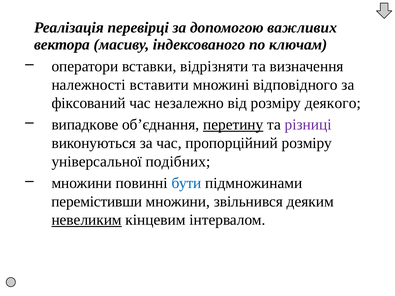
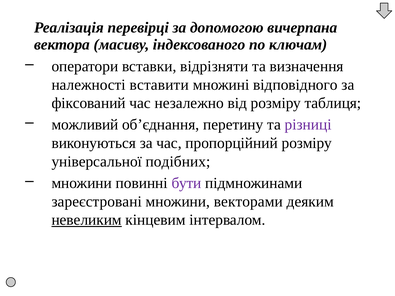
важливих: важливих -> вичерпана
деякого: деякого -> таблиця
випадкове: випадкове -> можливий
перетину underline: present -> none
бути colour: blue -> purple
перемістивши: перемістивши -> зареєстровані
звільнився: звільнився -> векторами
